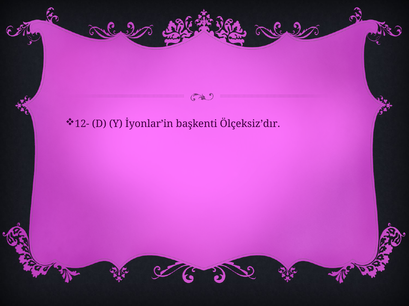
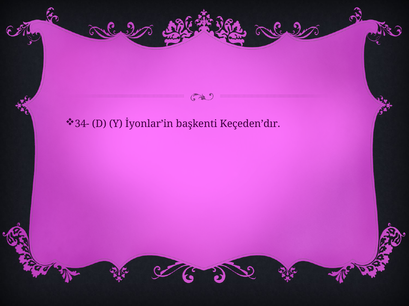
12-: 12- -> 34-
Ölçeksiz’dır: Ölçeksiz’dır -> Keçeden’dır
